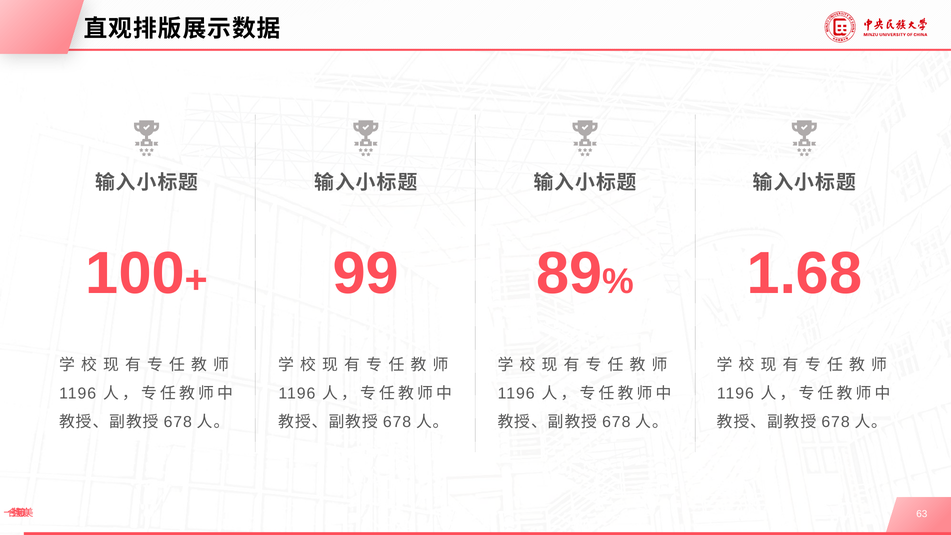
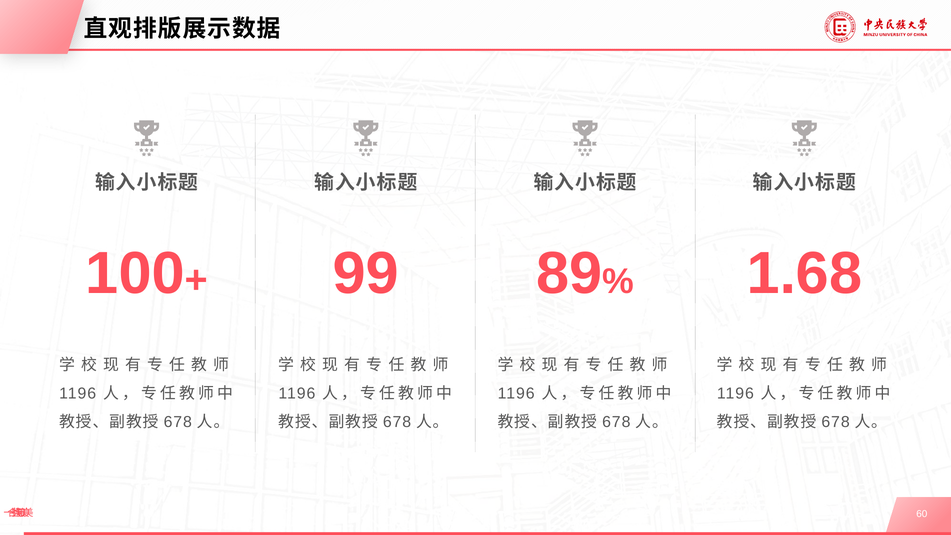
63: 63 -> 60
